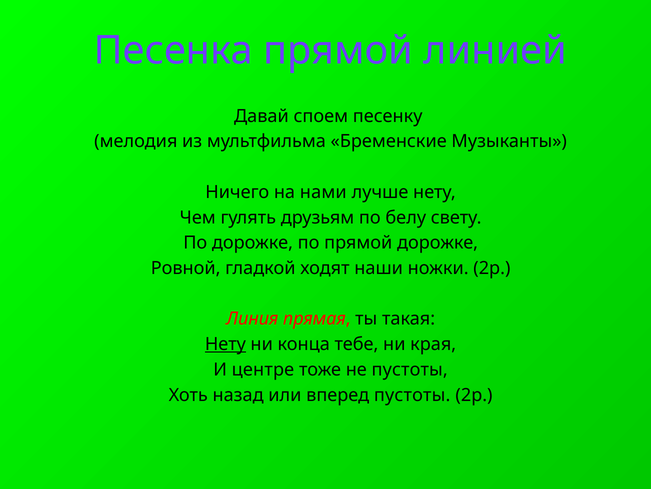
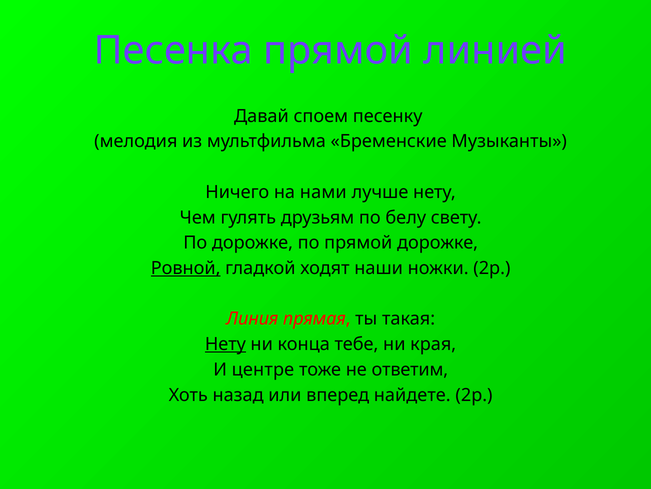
Ровной underline: none -> present
не пустоты: пустоты -> ответим
вперед пустоты: пустоты -> найдете
